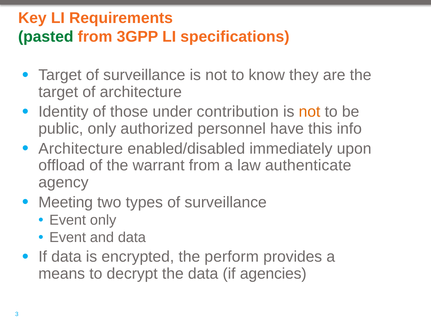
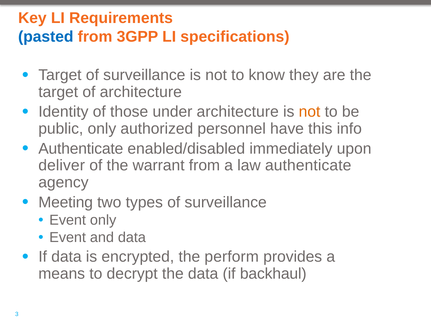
pasted colour: green -> blue
under contribution: contribution -> architecture
Architecture at (81, 149): Architecture -> Authenticate
offload: offload -> deliver
agencies: agencies -> backhaul
